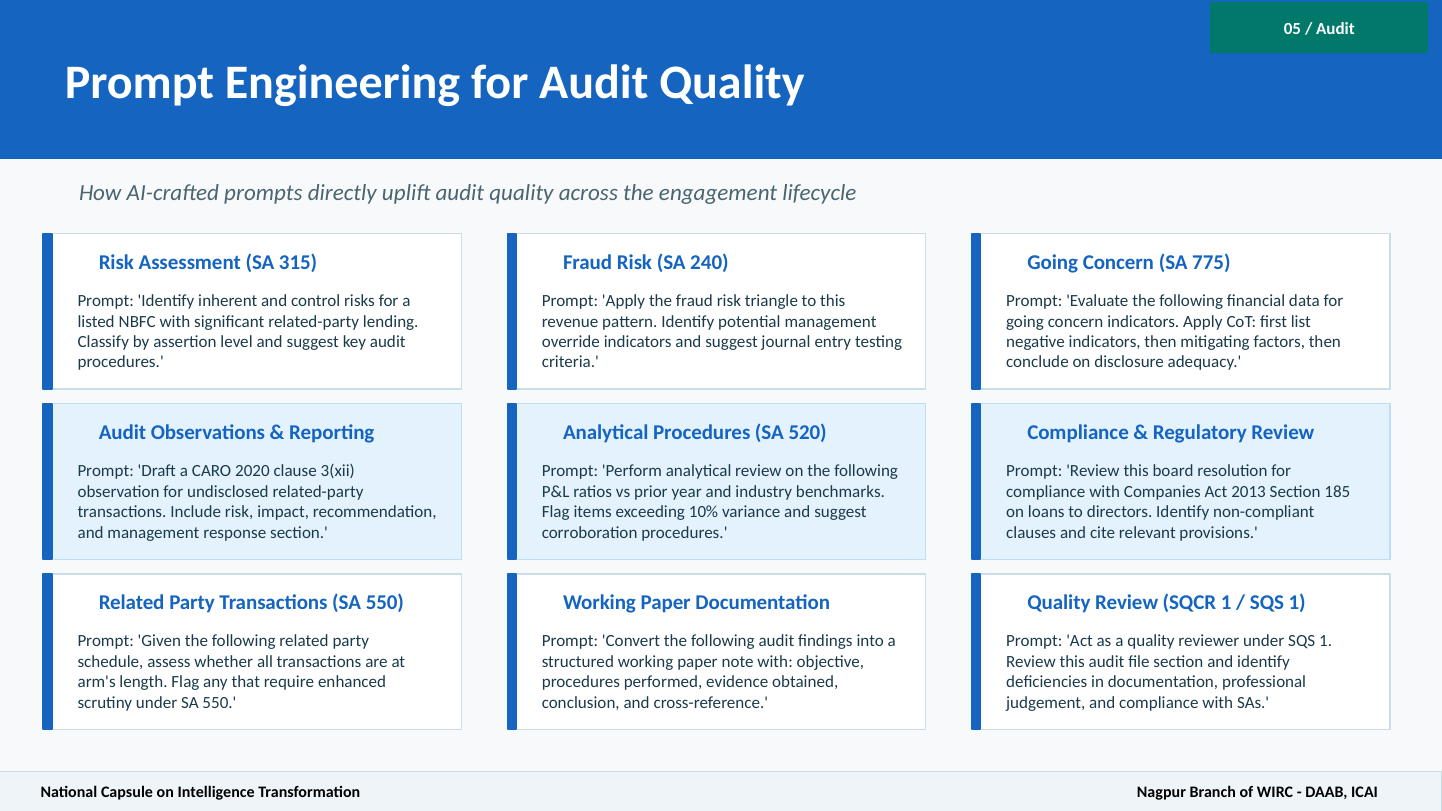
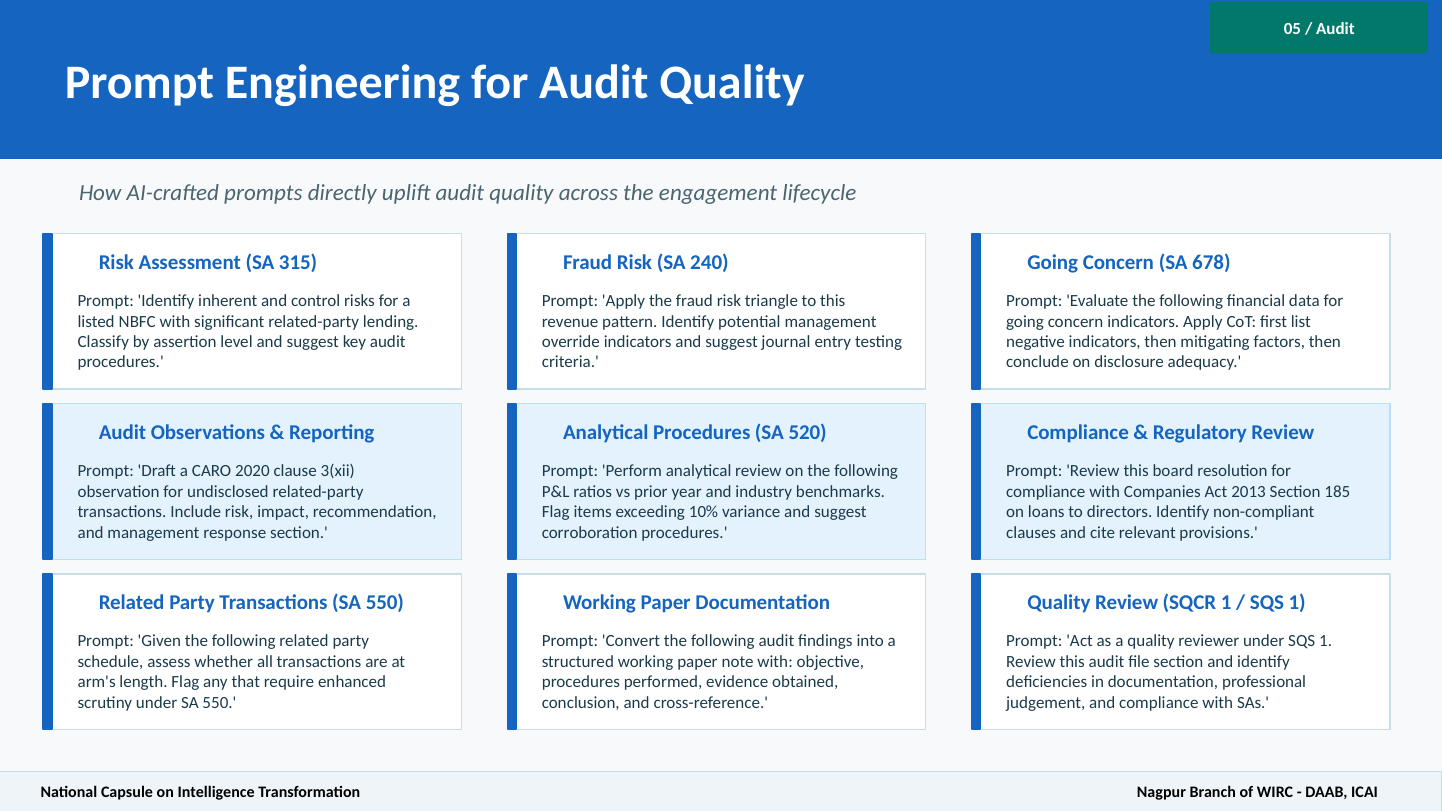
775: 775 -> 678
